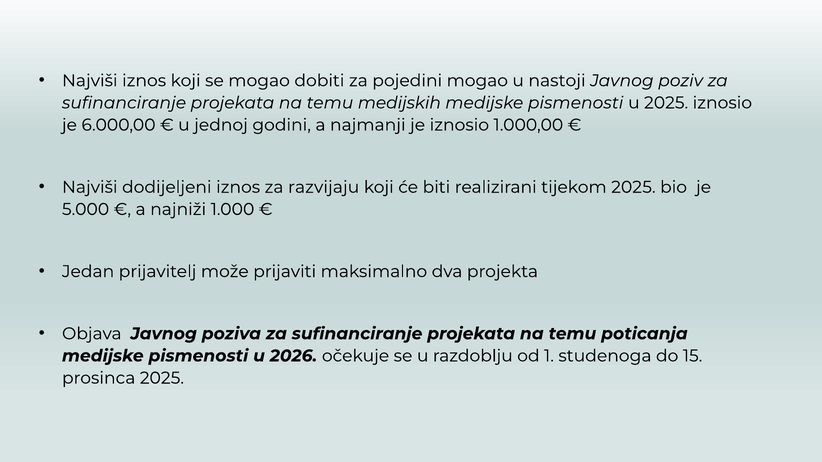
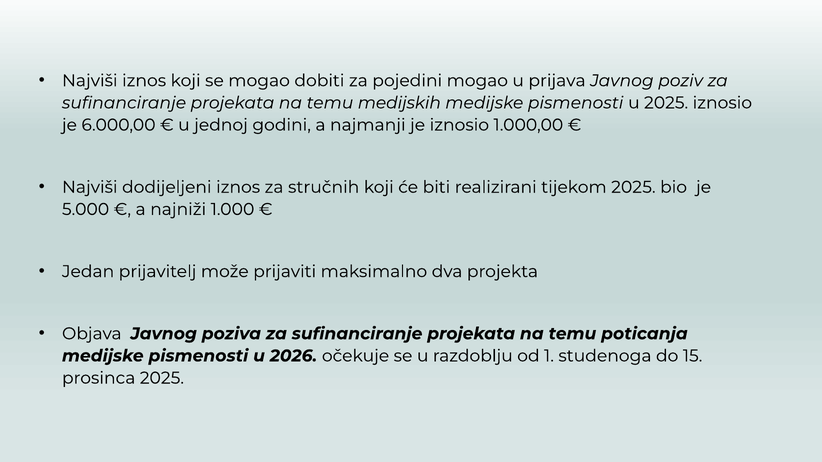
nastoji: nastoji -> prijava
razvijaju: razvijaju -> stručnih
